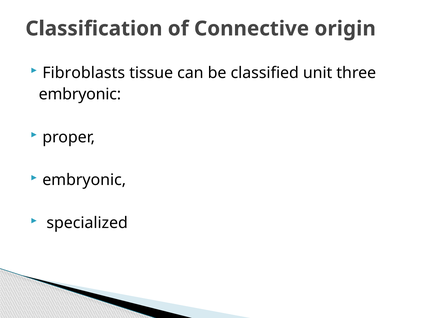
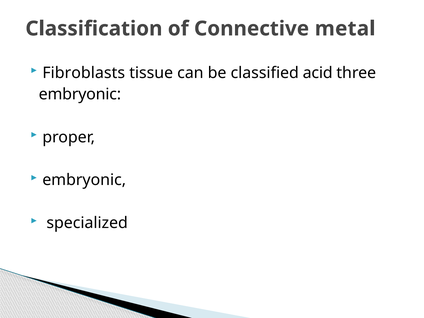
origin: origin -> metal
unit: unit -> acid
